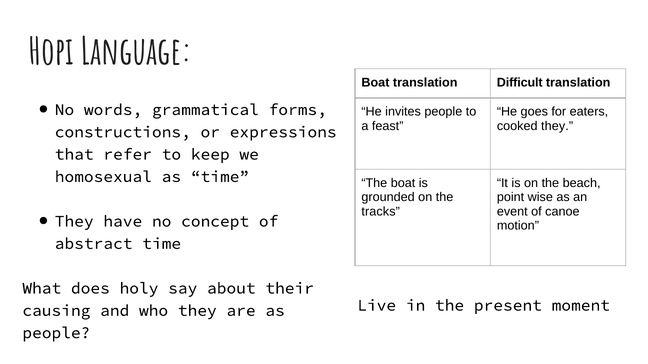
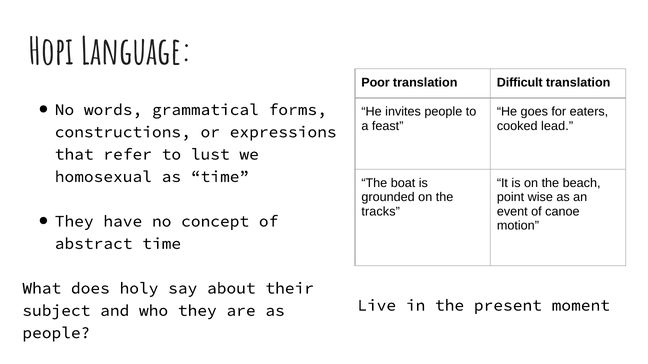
Boat at (375, 83): Boat -> Poor
cooked they: they -> lead
keep: keep -> lust
causing: causing -> subject
